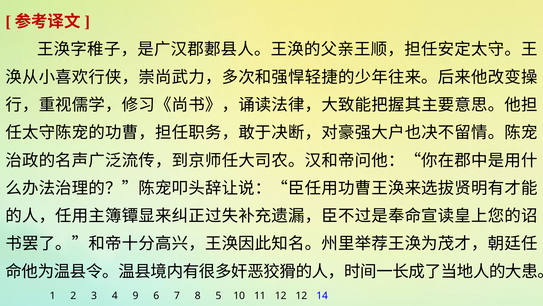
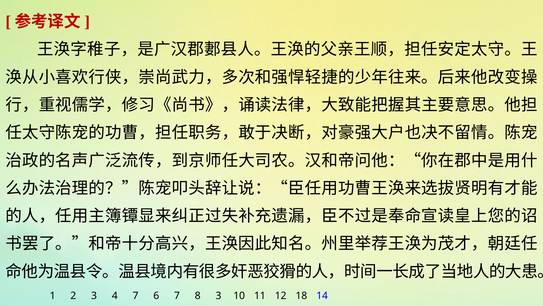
4 9: 9 -> 7
8 5: 5 -> 3
12 12: 12 -> 18
